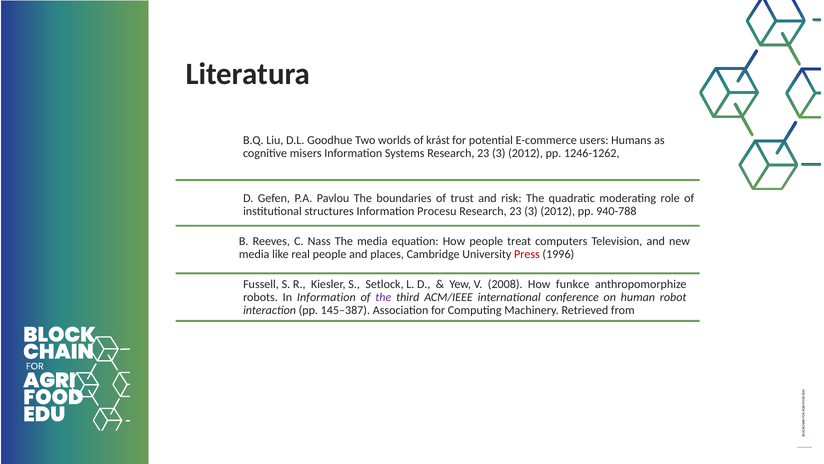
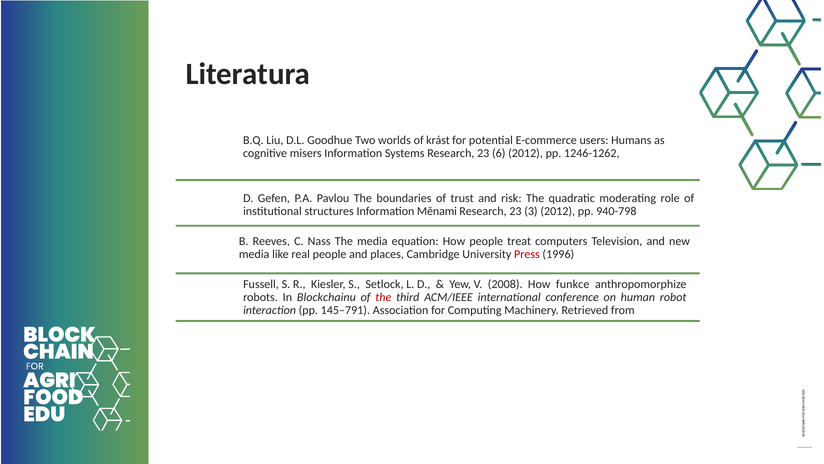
Systems Research 23 3: 3 -> 6
Procesu: Procesu -> Měnami
940-788: 940-788 -> 940-798
In Information: Information -> Blockchainu
the at (383, 297) colour: purple -> red
145–387: 145–387 -> 145–791
